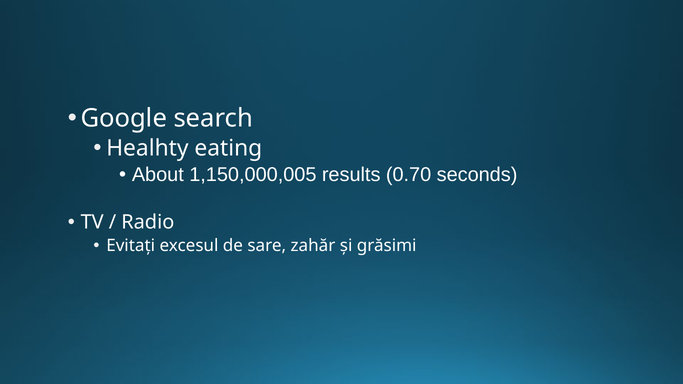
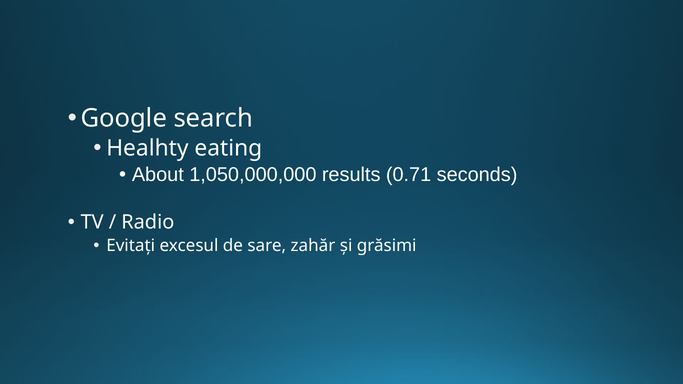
1,150,000,005: 1,150,000,005 -> 1,050,000,000
0.70: 0.70 -> 0.71
